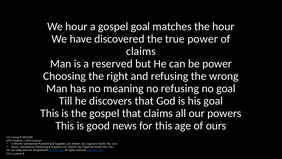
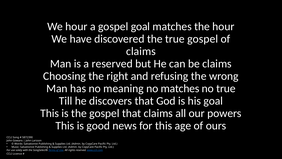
true power: power -> gospel
be power: power -> claims
no refusing: refusing -> matches
no goal: goal -> true
